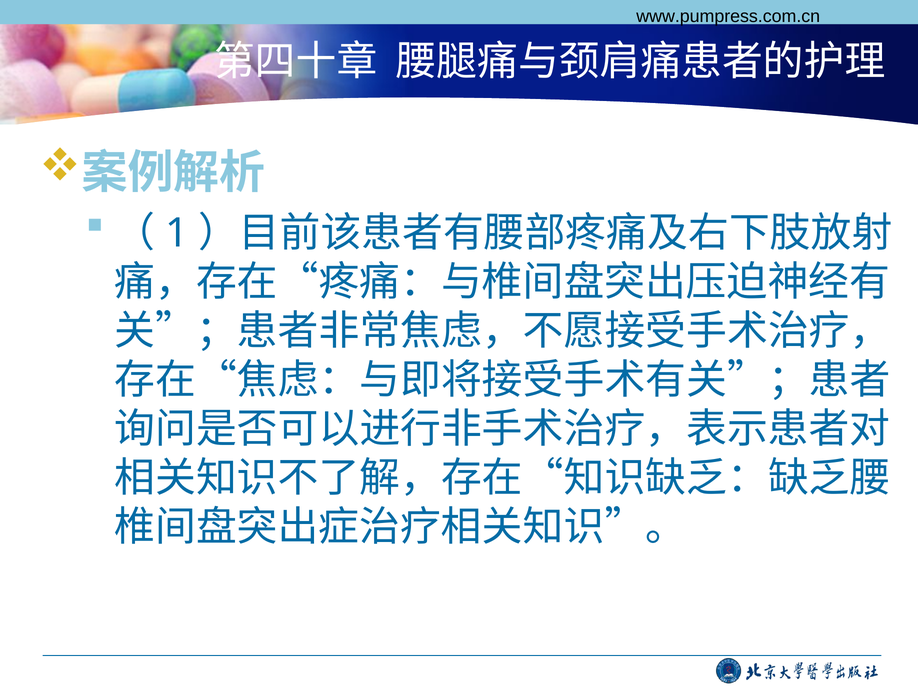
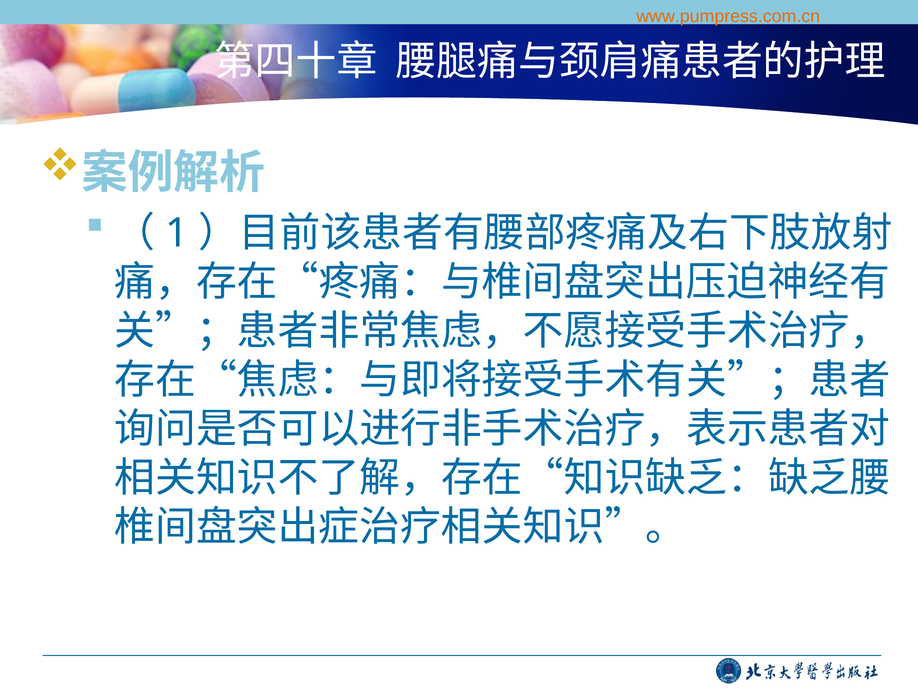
www.pumpress.com.cn colour: black -> orange
